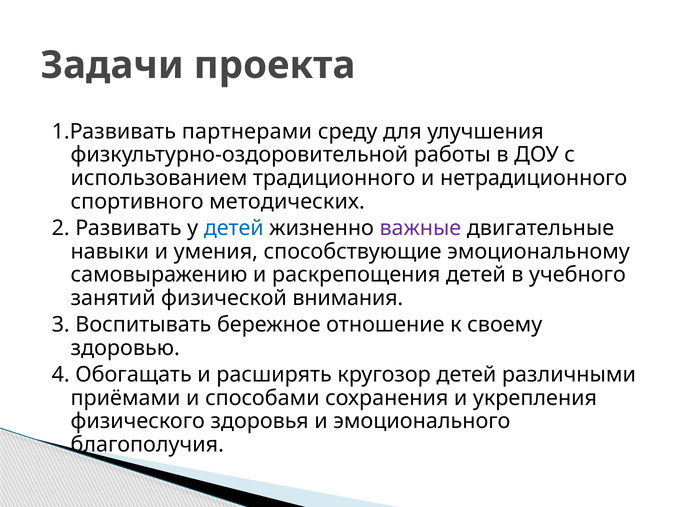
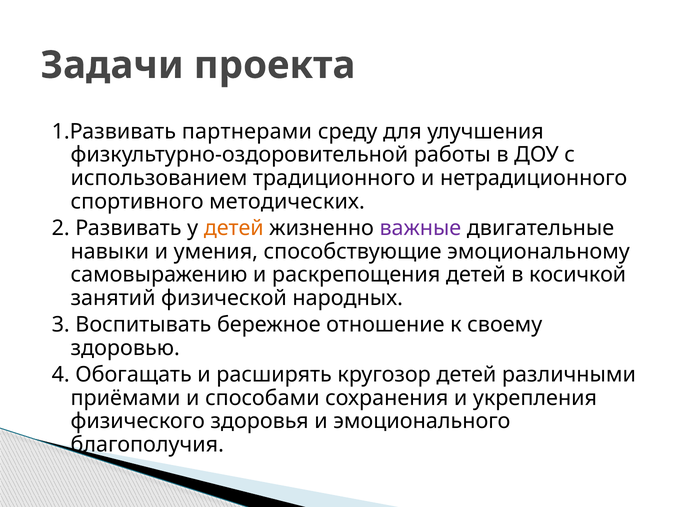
детей at (234, 228) colour: blue -> orange
учебного: учебного -> косичкой
внимания: внимания -> народных
